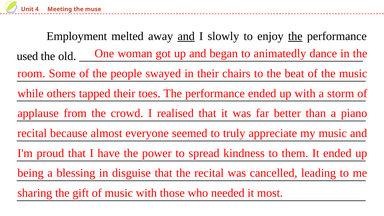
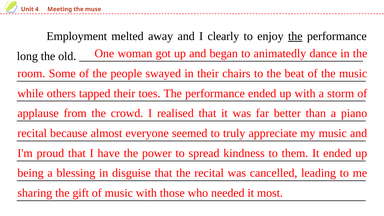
and at (186, 36) underline: present -> none
slowly: slowly -> clearly
used: used -> long
